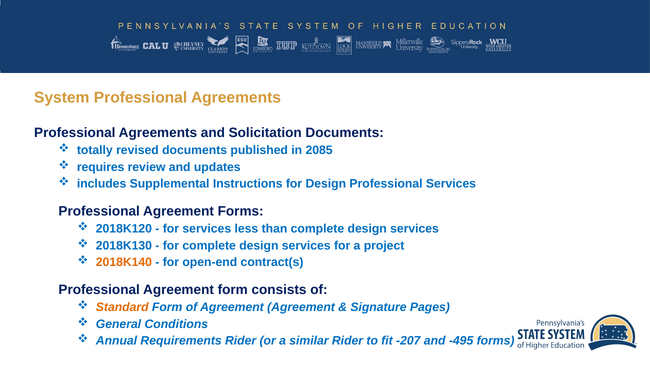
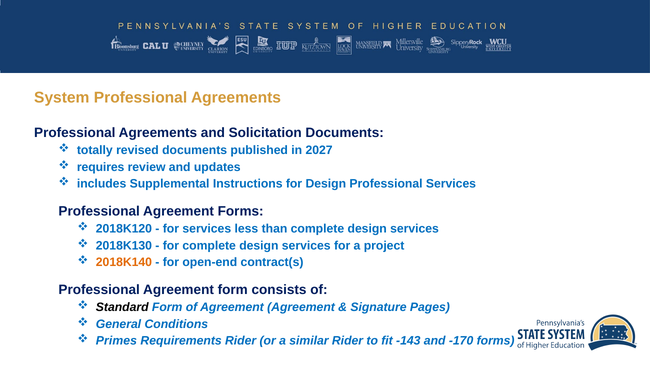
2085: 2085 -> 2027
Standard colour: orange -> black
Annual: Annual -> Primes
-207: -207 -> -143
-495: -495 -> -170
